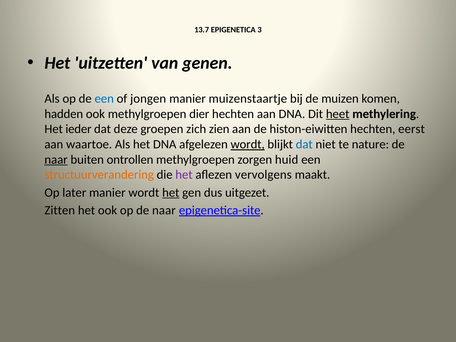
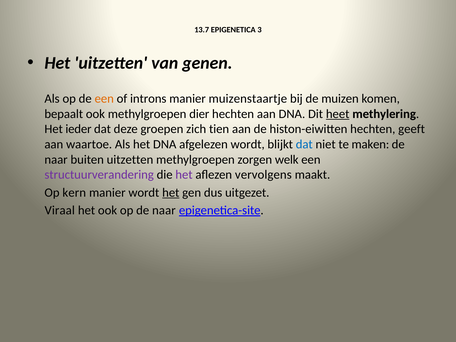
een at (104, 99) colour: blue -> orange
jongen: jongen -> introns
hadden: hadden -> bepaalt
zien: zien -> tien
eerst: eerst -> geeft
wordt at (248, 144) underline: present -> none
nature: nature -> maken
naar at (56, 160) underline: present -> none
buiten ontrollen: ontrollen -> uitzetten
huid: huid -> welk
structuurverandering colour: orange -> purple
later: later -> kern
Zitten: Zitten -> Viraal
